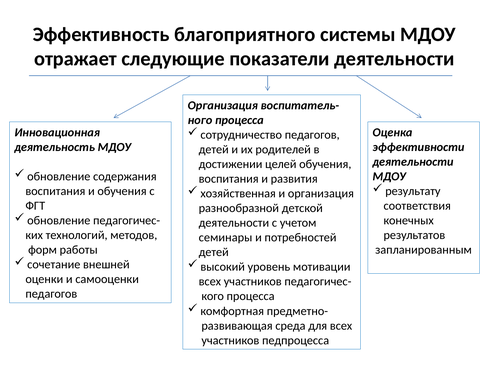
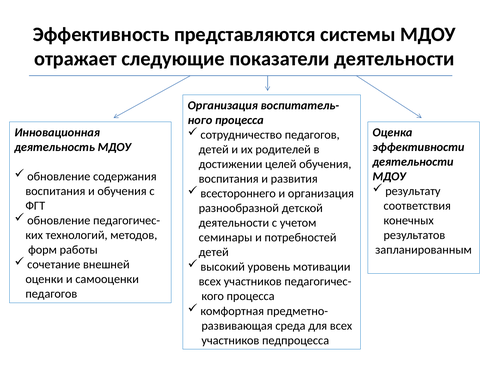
благоприятного: благоприятного -> представляются
хозяйственная: хозяйственная -> всестороннего
